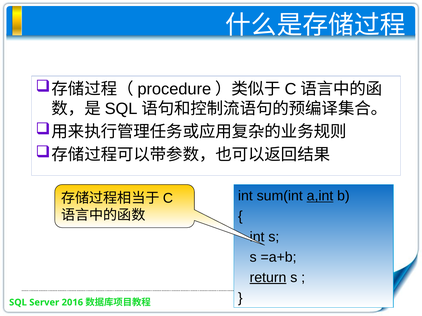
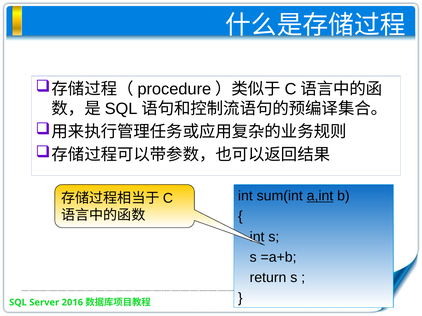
return underline: present -> none
